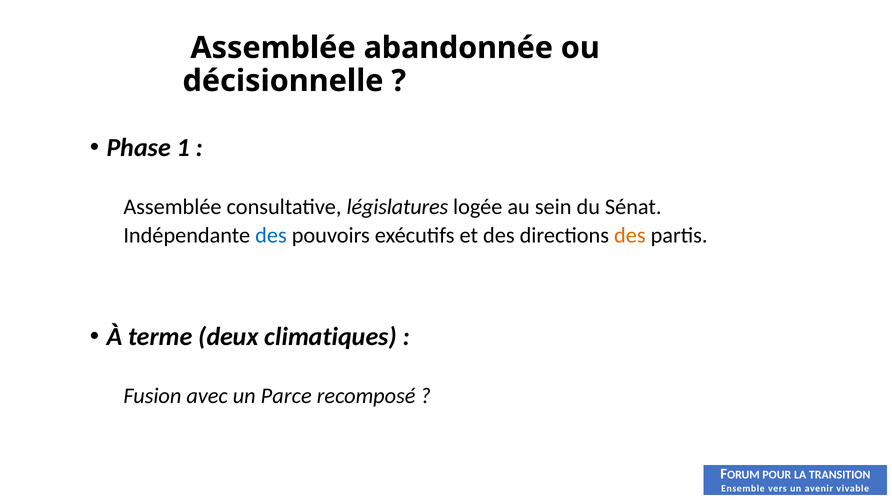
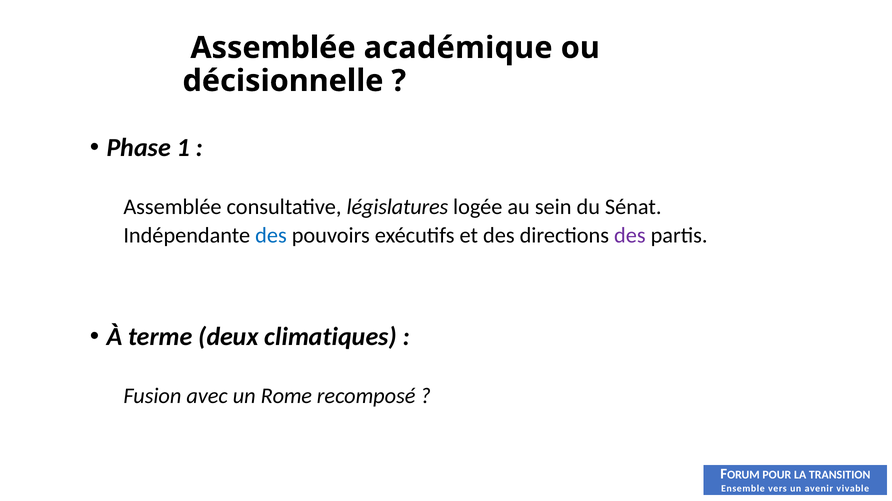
abandonnée: abandonnée -> académique
des at (630, 236) colour: orange -> purple
Parce: Parce -> Rome
